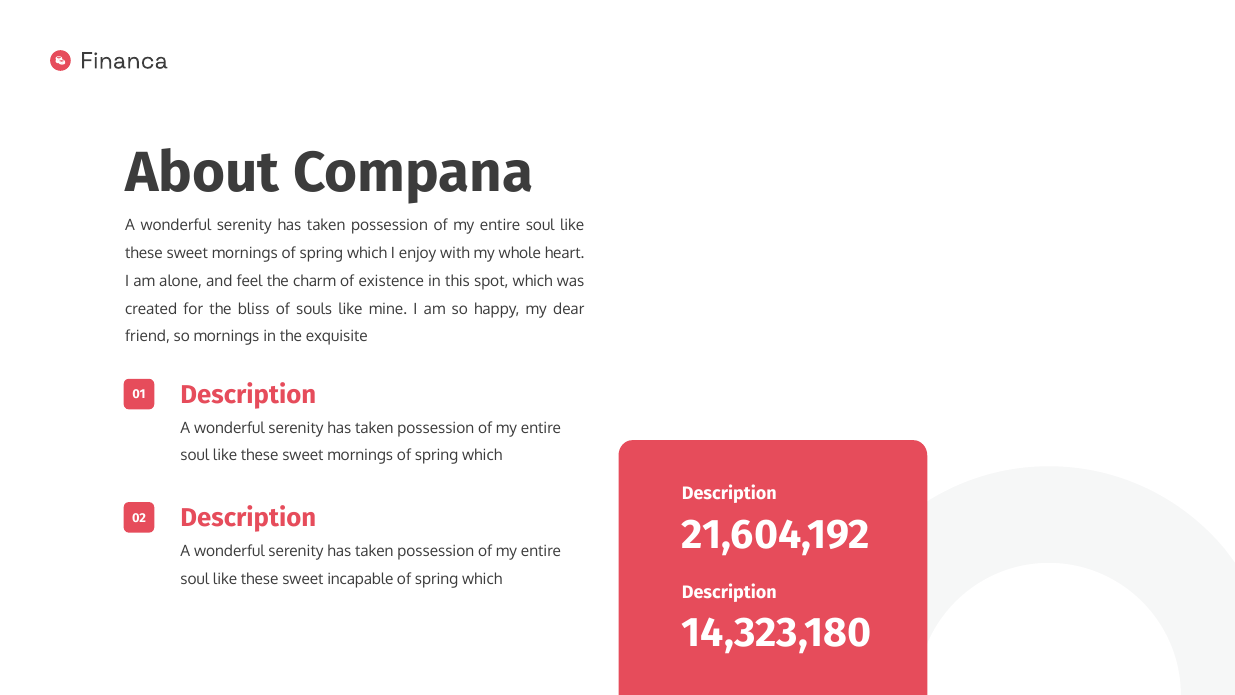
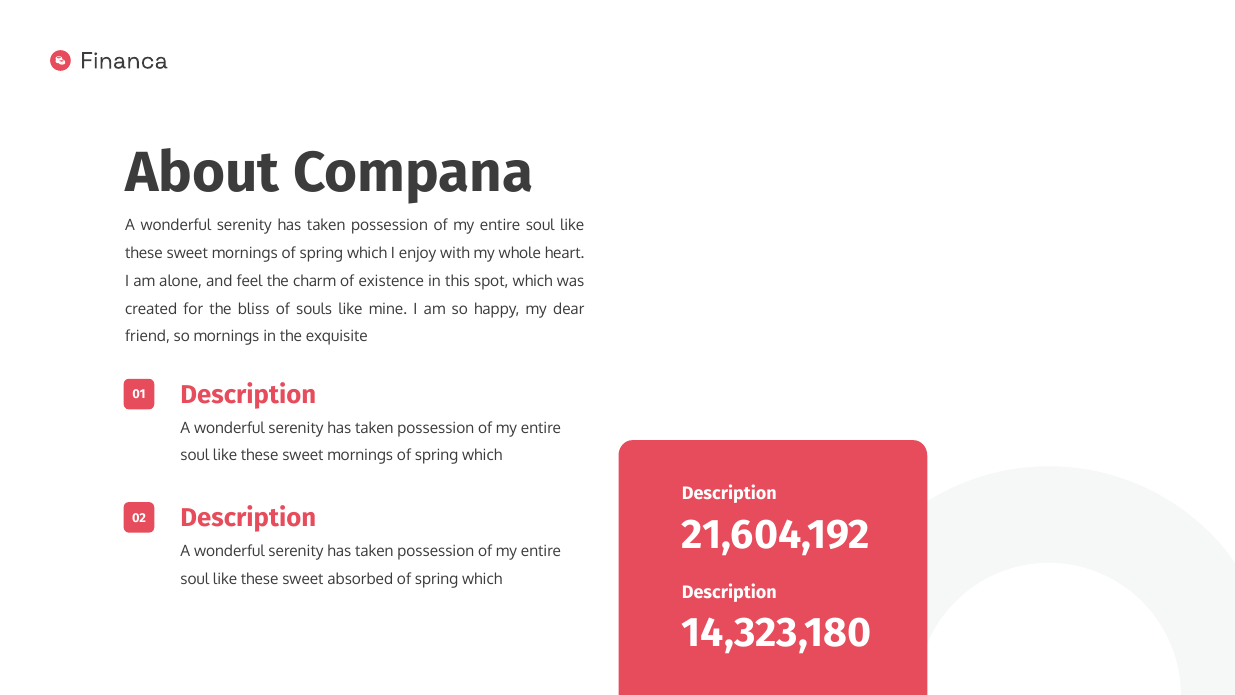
incapable: incapable -> absorbed
